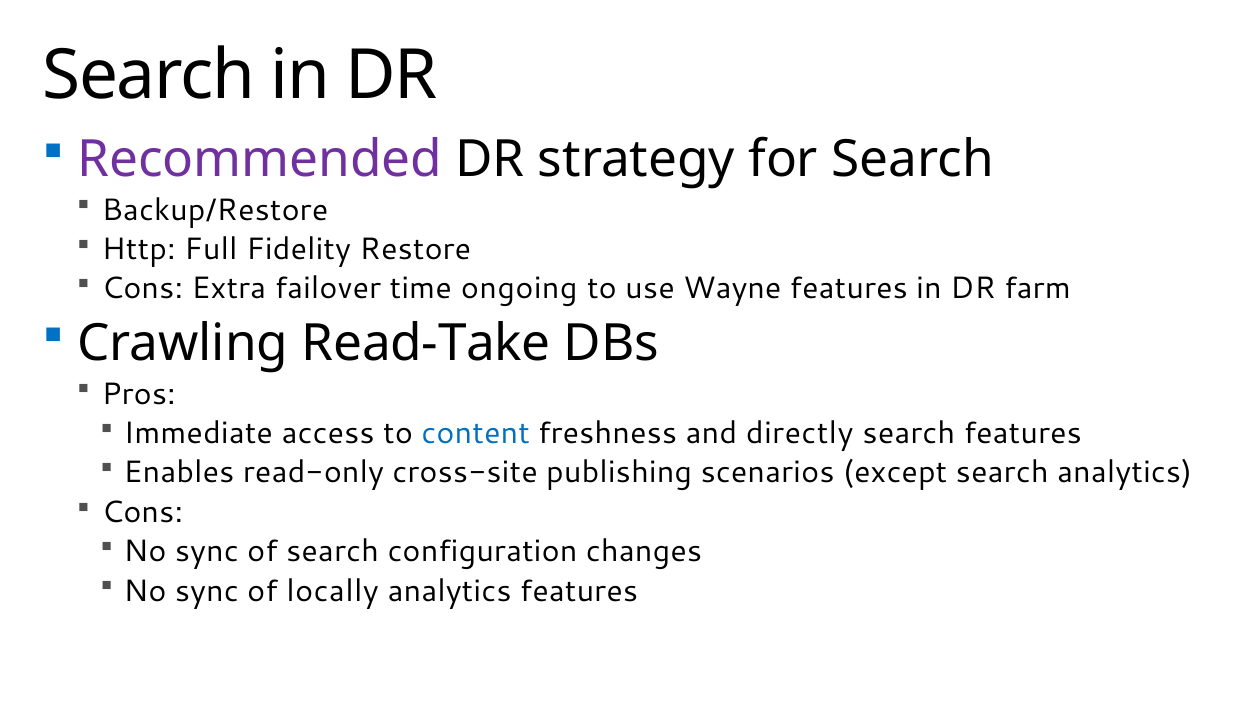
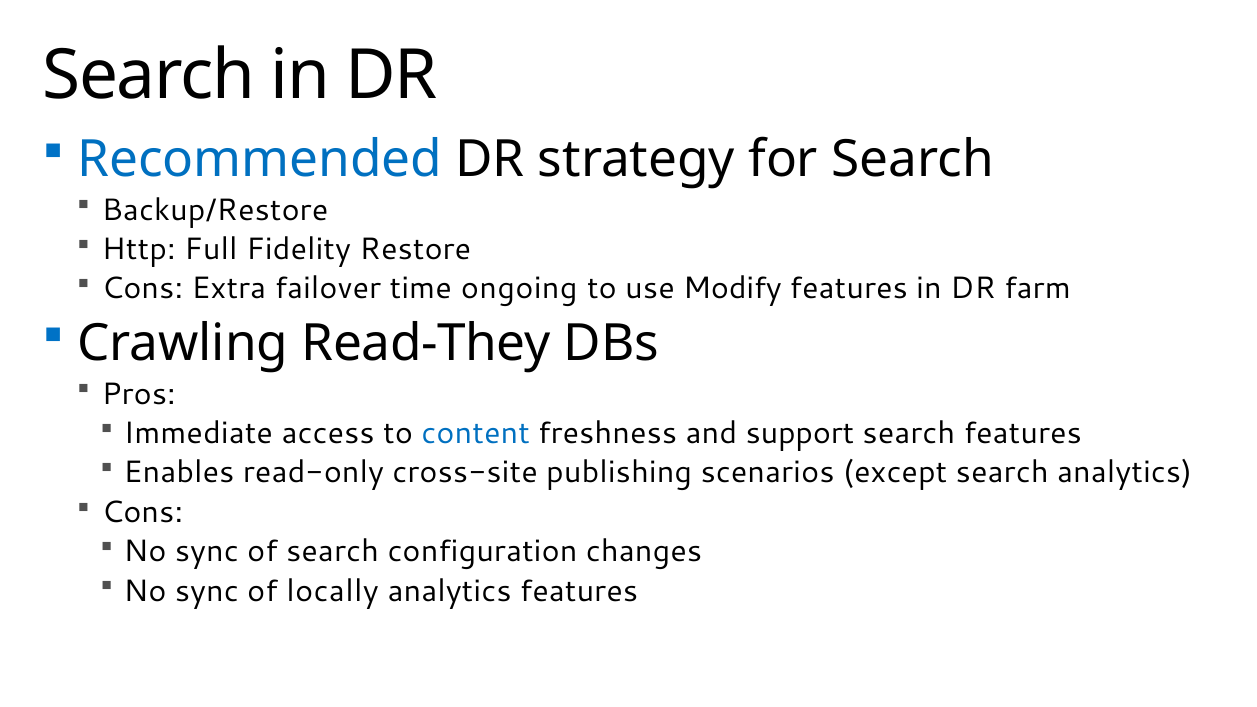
Recommended colour: purple -> blue
Wayne: Wayne -> Modify
Read-Take: Read-Take -> Read-They
directly: directly -> support
